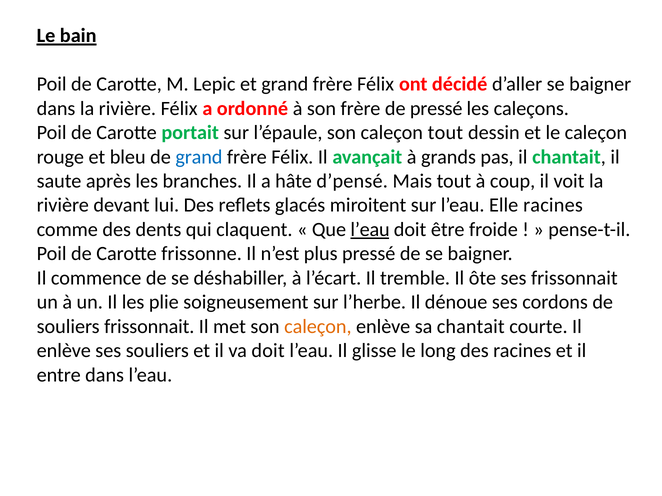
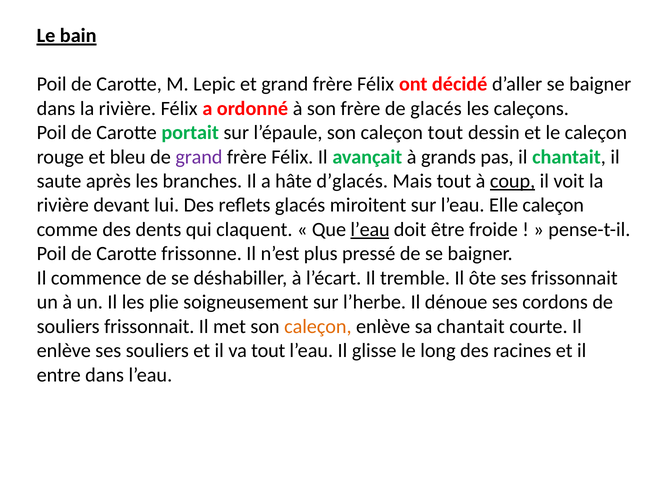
de pressé: pressé -> glacés
grand at (199, 157) colour: blue -> purple
d’pensé: d’pensé -> d’glacés
coup underline: none -> present
Elle racines: racines -> caleçon
va doit: doit -> tout
